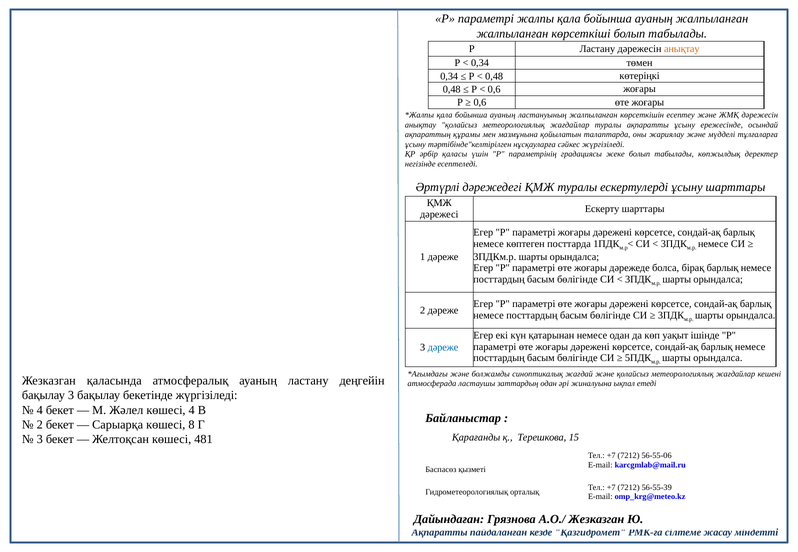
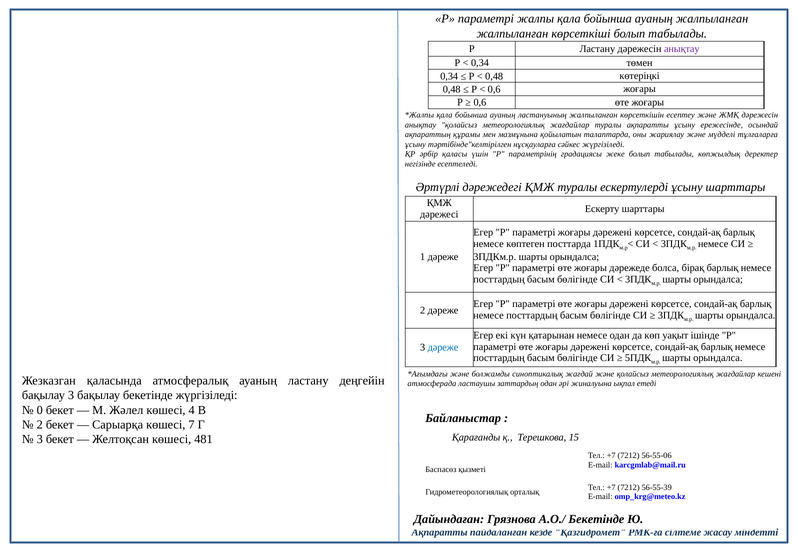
анықтау at (682, 49) colour: orange -> purple
4 at (40, 410): 4 -> 0
8: 8 -> 7
А.О./ Жезказган: Жезказган -> Бекетінде
